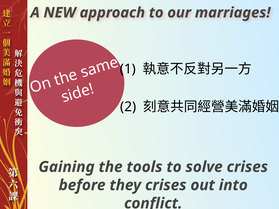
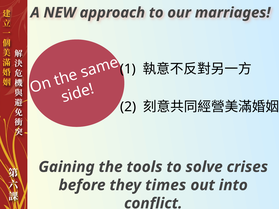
they crises: crises -> times
